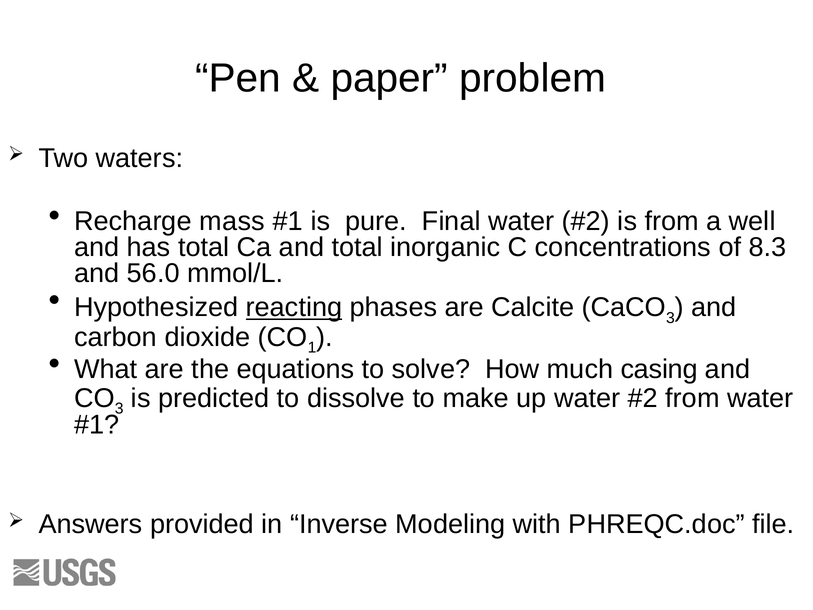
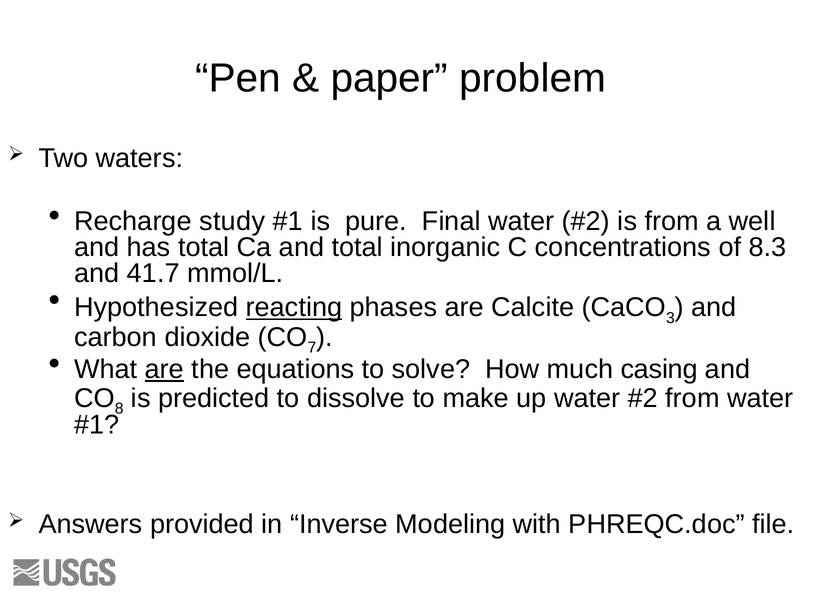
mass: mass -> study
56.0: 56.0 -> 41.7
1: 1 -> 7
are at (164, 369) underline: none -> present
3 at (119, 409): 3 -> 8
